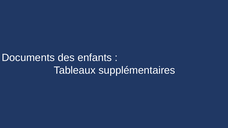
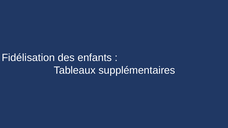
Documents: Documents -> Fidélisation
